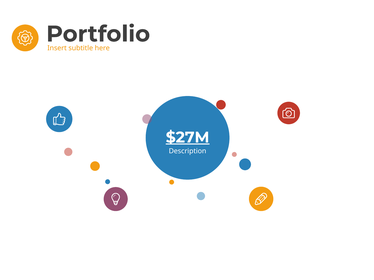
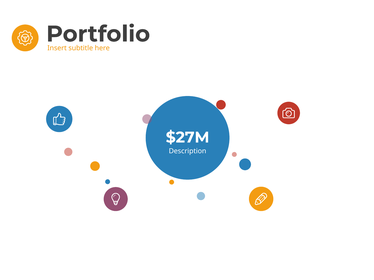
$27M underline: present -> none
